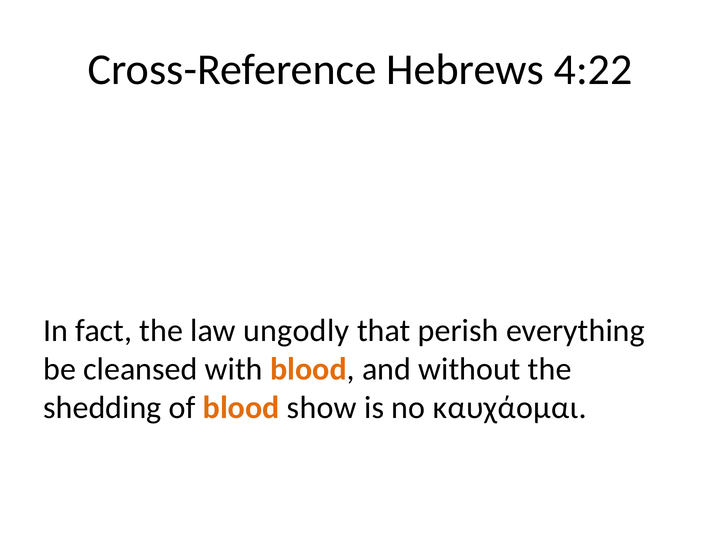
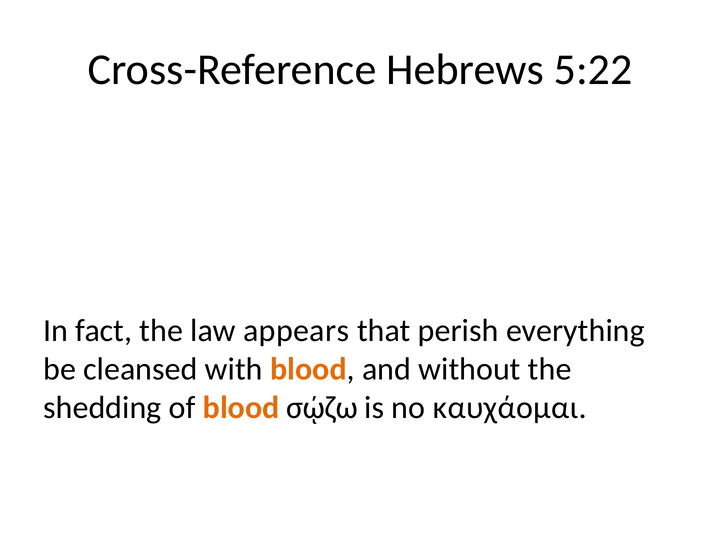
4:22: 4:22 -> 5:22
ungodly: ungodly -> appears
show: show -> σῴζω
